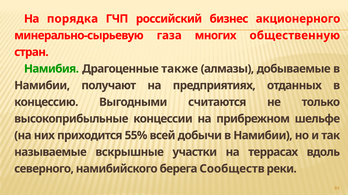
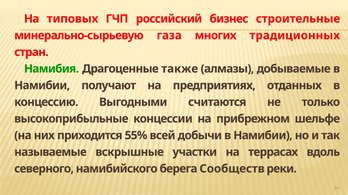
порядка: порядка -> типовых
акционерного: акционерного -> строительные
общественную: общественную -> традиционных
